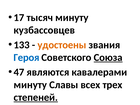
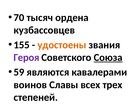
17: 17 -> 70
тысяч минуту: минуту -> ордена
133: 133 -> 155
Героя colour: blue -> purple
47: 47 -> 59
минуту at (30, 85): минуту -> воинов
степеней underline: present -> none
